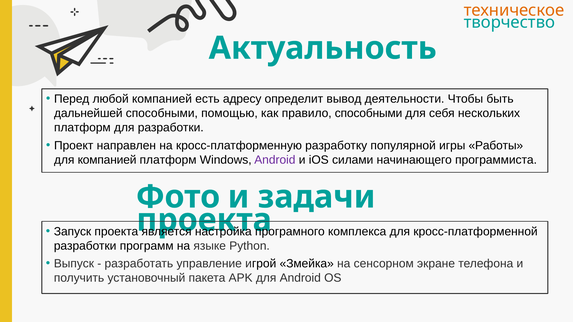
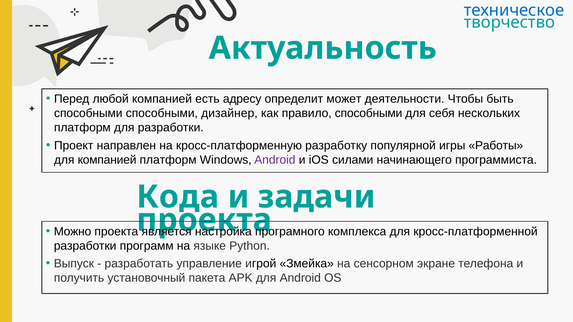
техническое colour: orange -> blue
вывод: вывод -> может
дальнейшей at (88, 113): дальнейшей -> способными
помощью: помощью -> дизайнер
Фото: Фото -> Кода
Запуск: Запуск -> Можно
